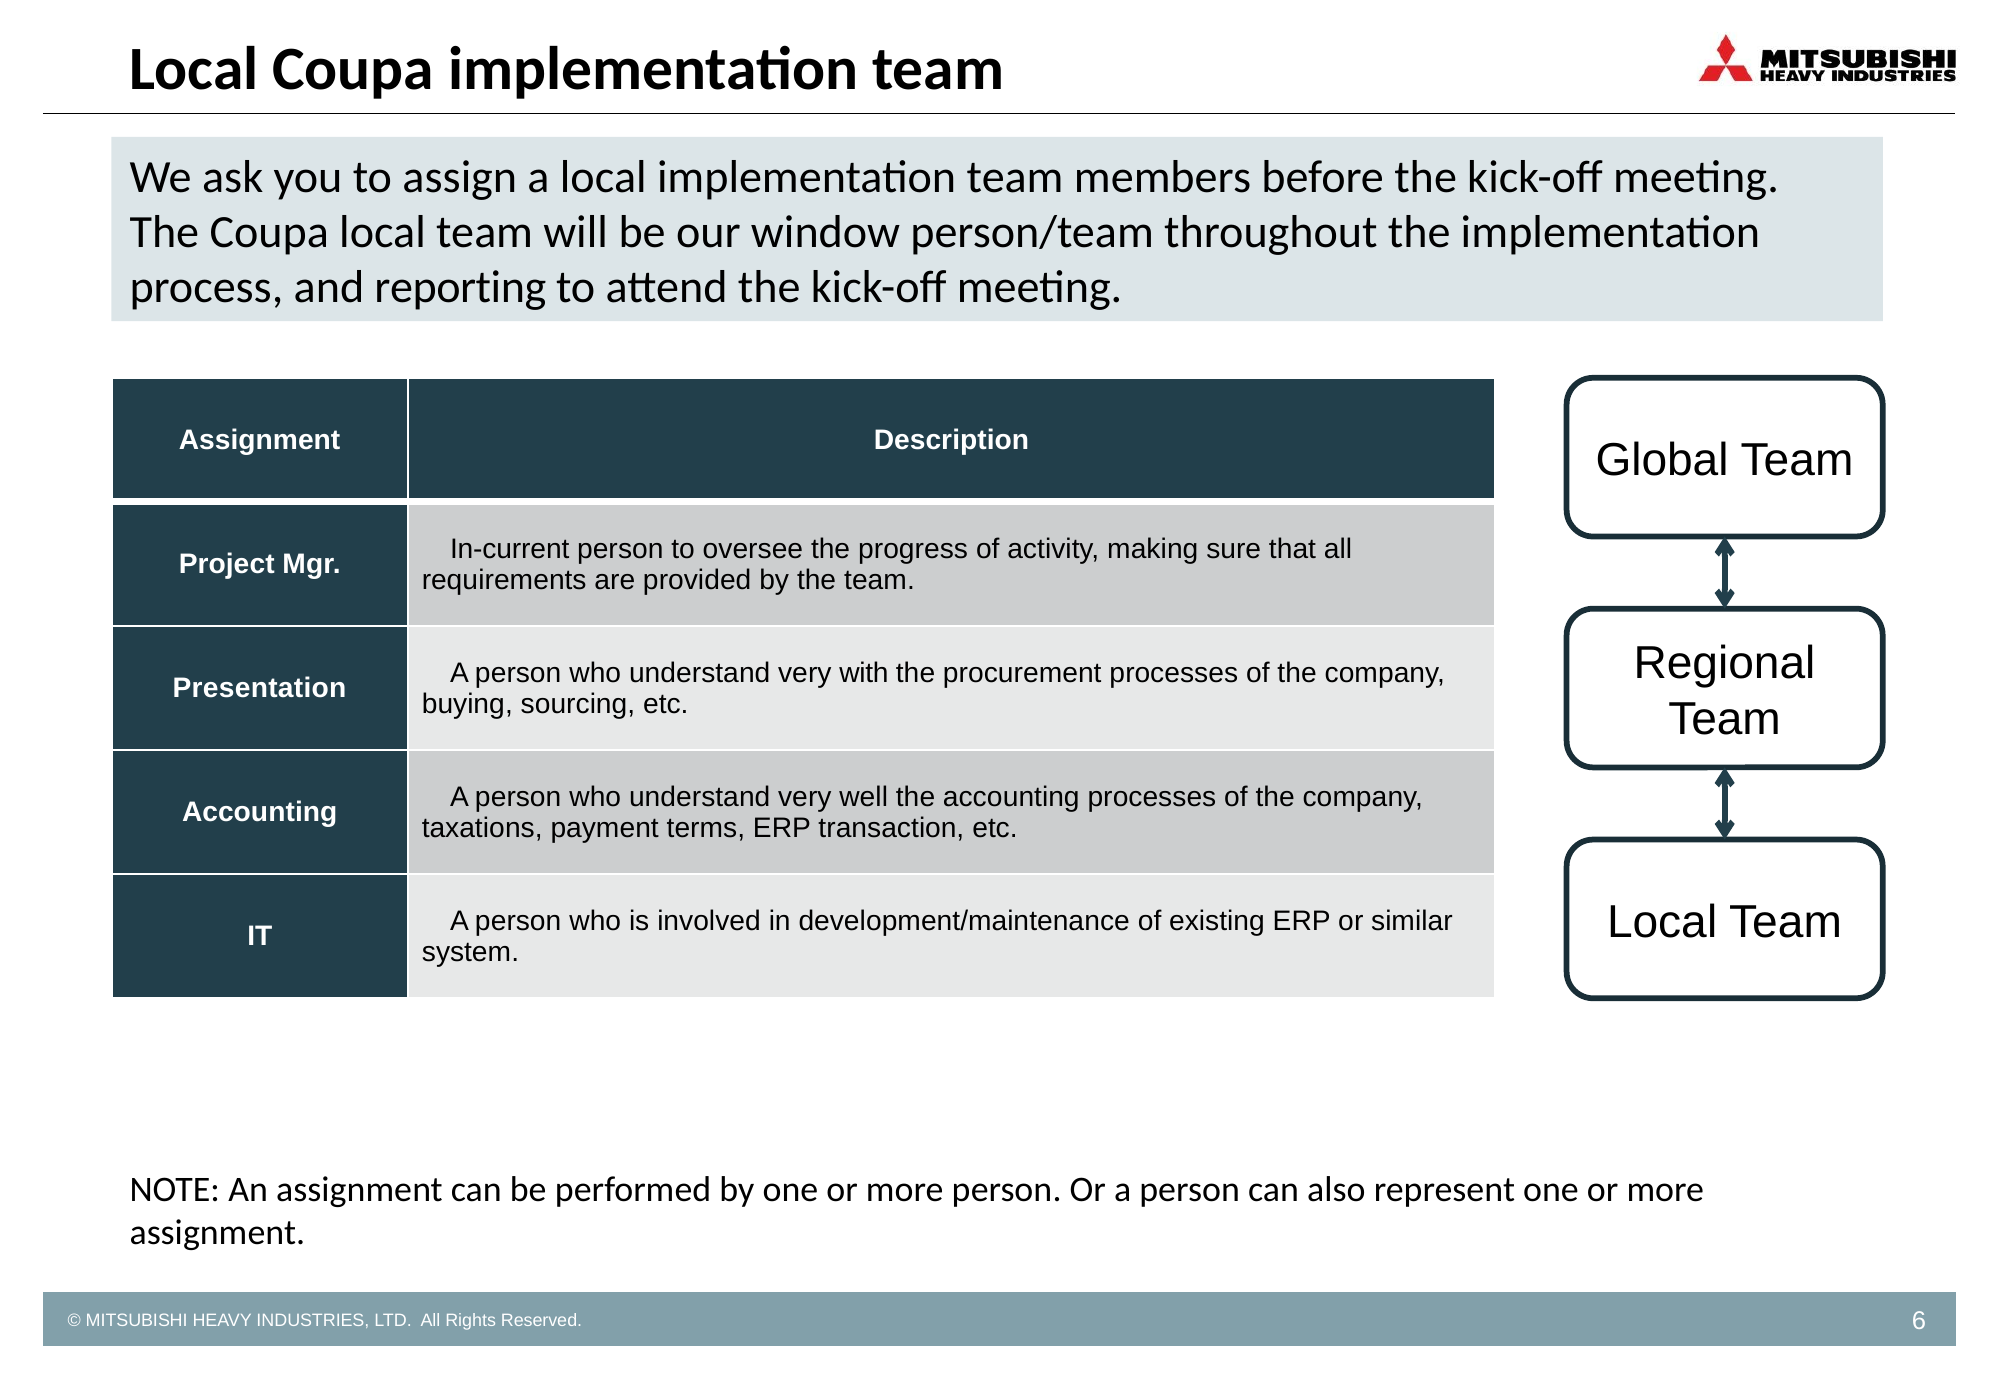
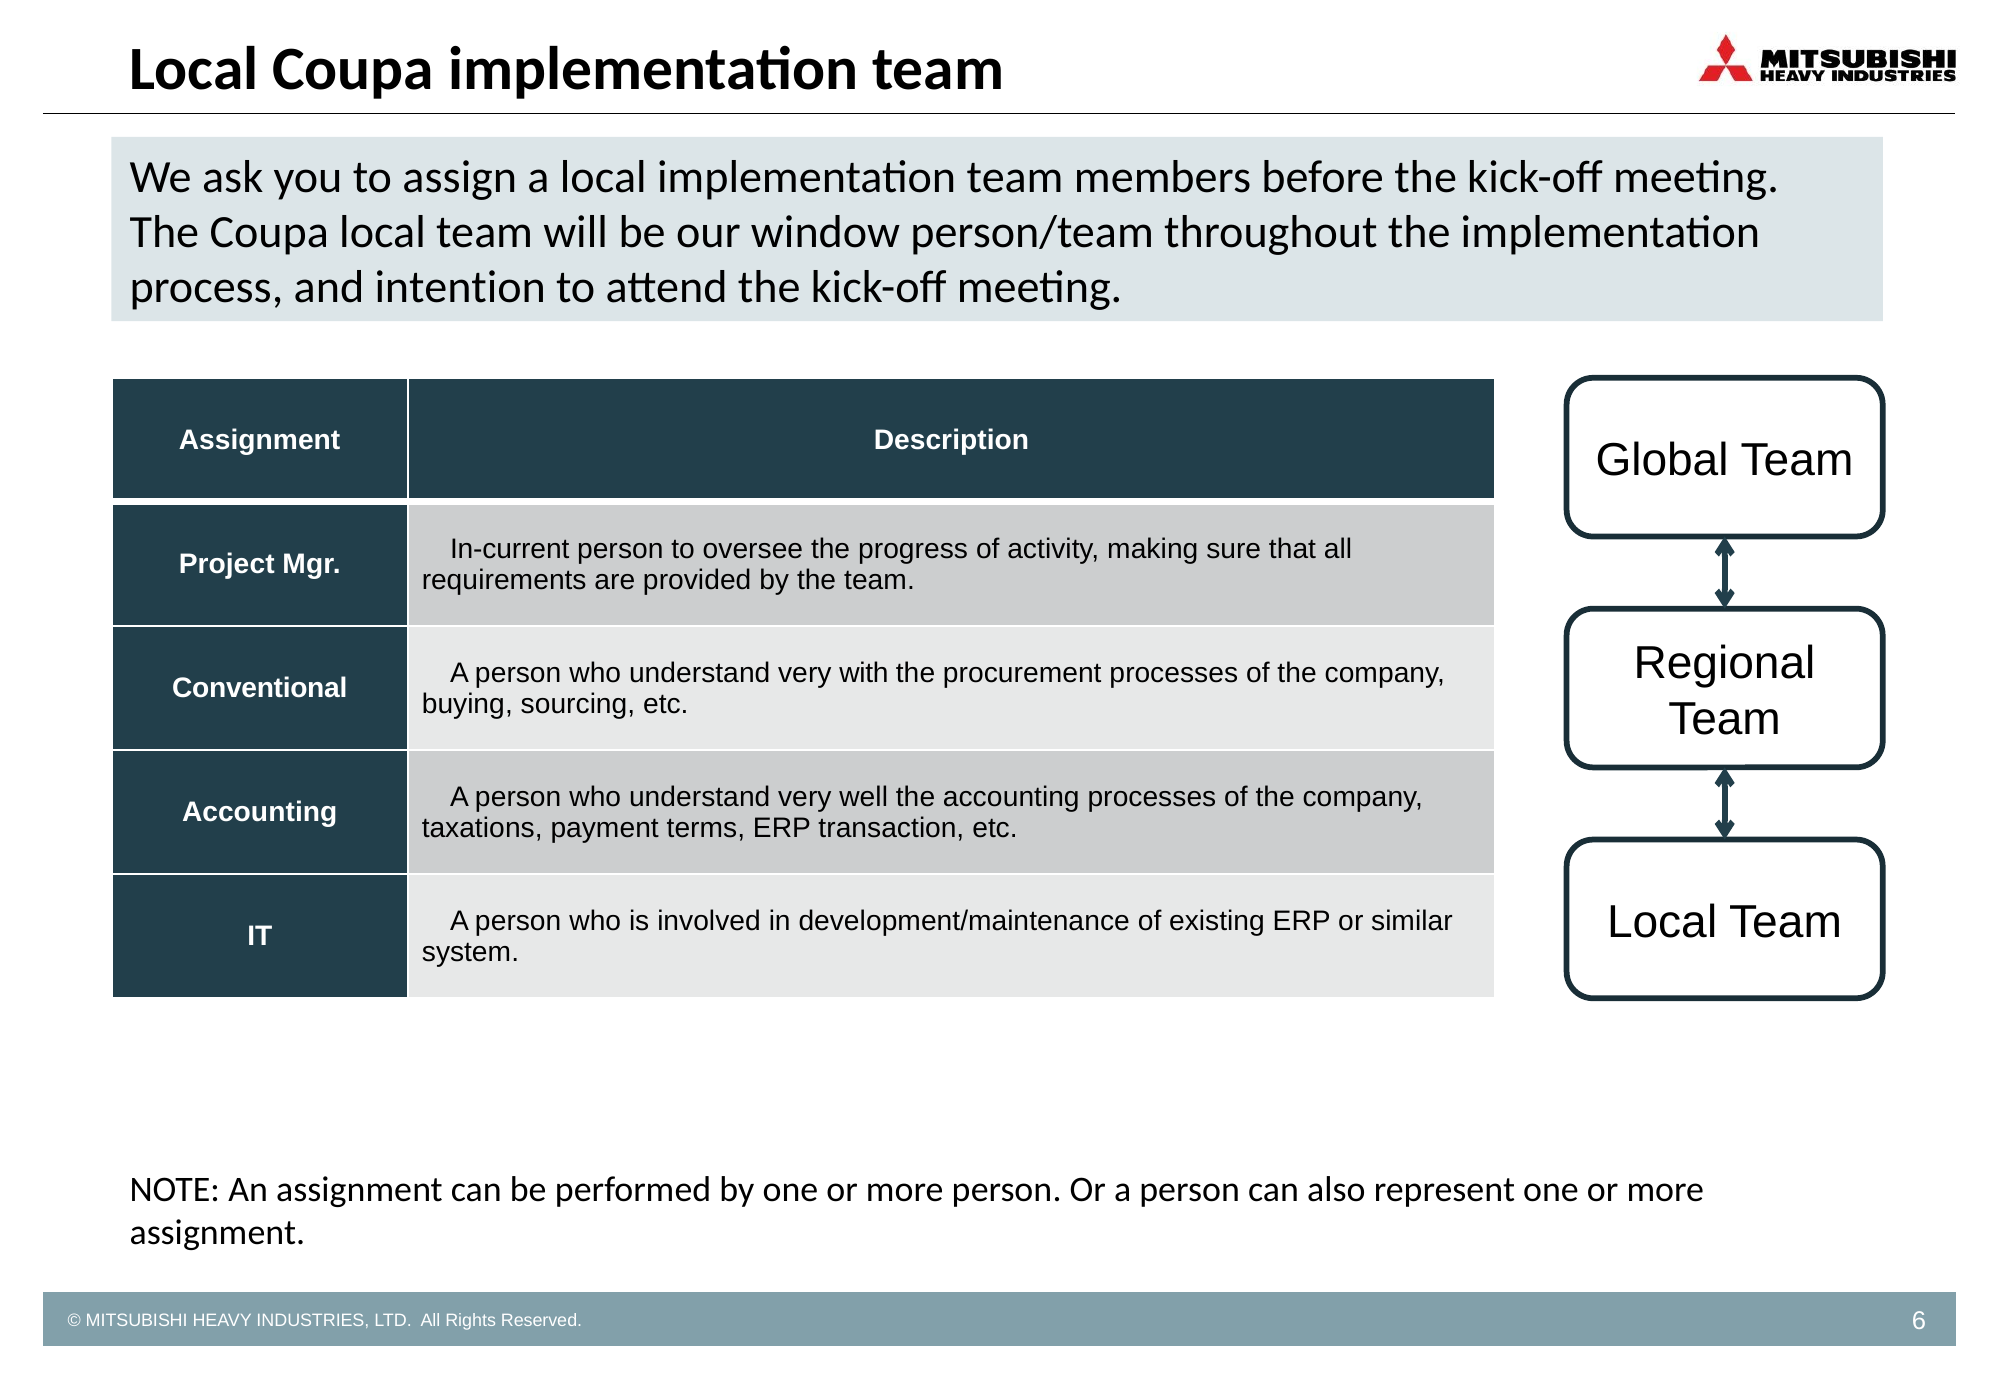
reporting: reporting -> intention
Presentation: Presentation -> Conventional
